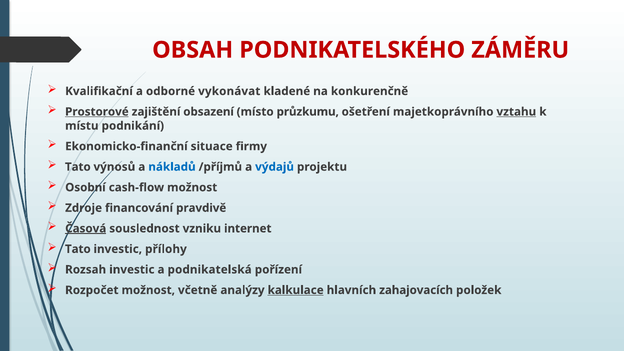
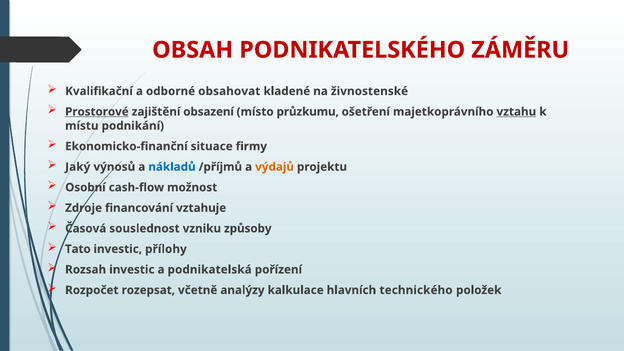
vykonávat: vykonávat -> obsahovat
konkurenčně: konkurenčně -> živnostenské
Tato at (78, 167): Tato -> Jaký
výdajů colour: blue -> orange
pravdivě: pravdivě -> vztahuje
Časová underline: present -> none
internet: internet -> způsoby
Rozpočet možnost: možnost -> rozepsat
kalkulace underline: present -> none
zahajovacích: zahajovacích -> technického
